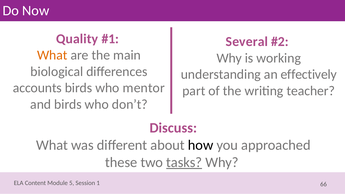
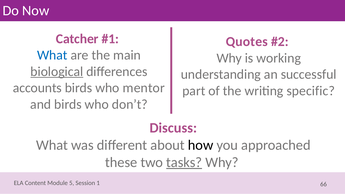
Quality: Quality -> Catcher
Several: Several -> Quotes
What at (52, 55) colour: orange -> blue
biological underline: none -> present
effectively: effectively -> successful
teacher: teacher -> specific
